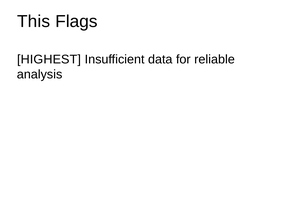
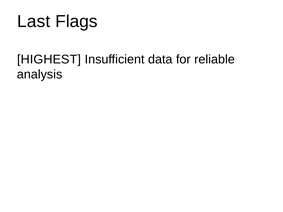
This: This -> Last
